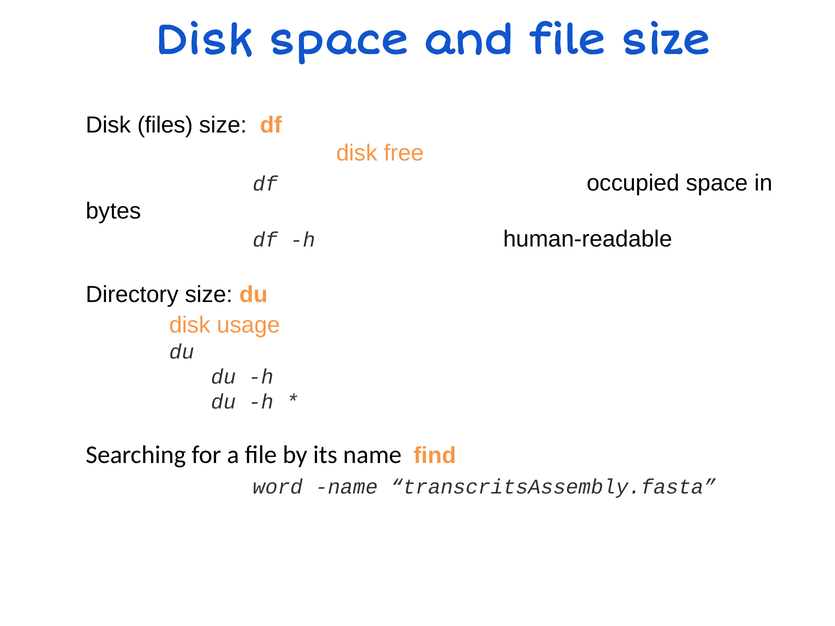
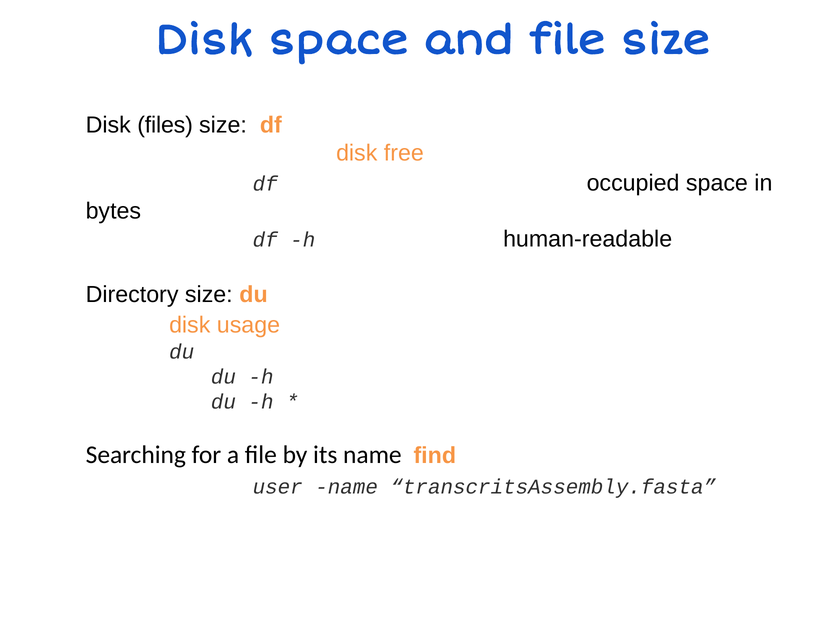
word: word -> user
